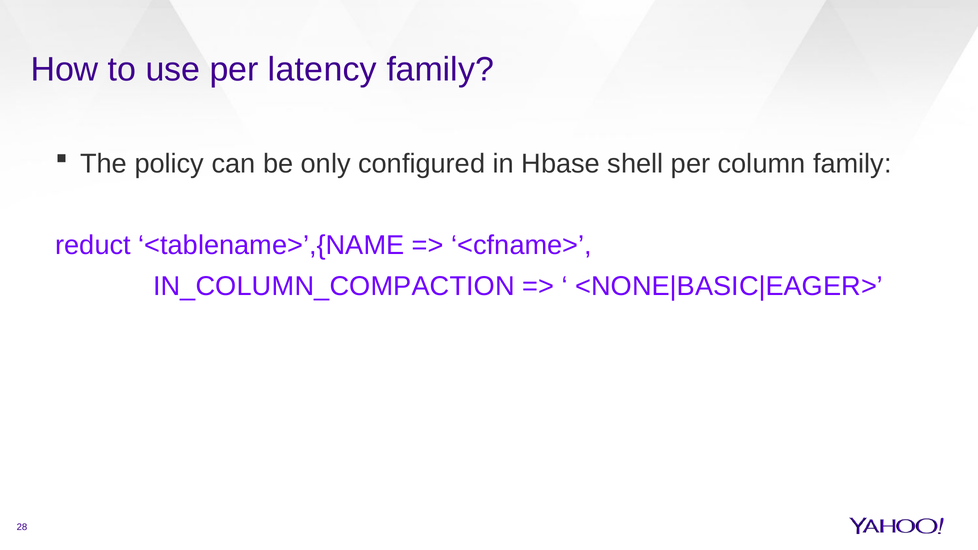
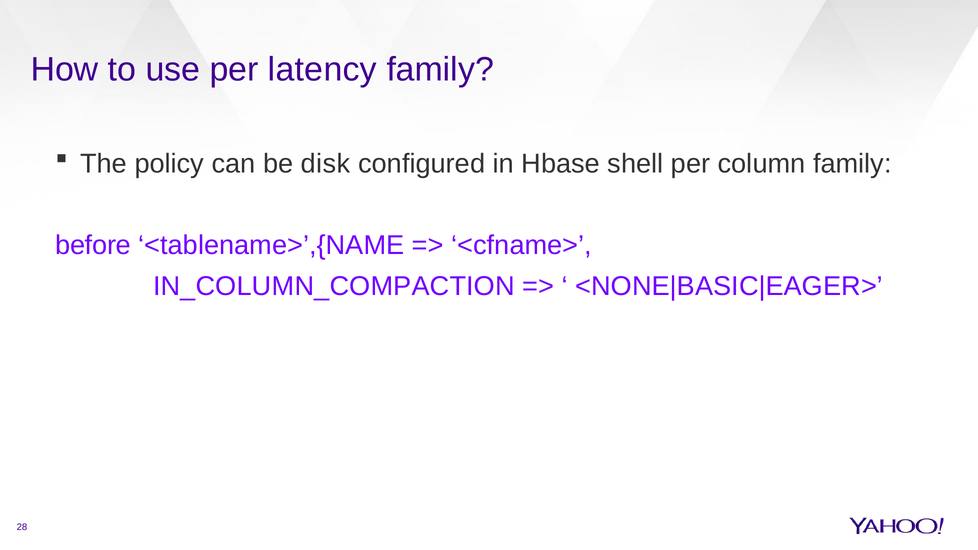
only: only -> disk
reduct: reduct -> before
